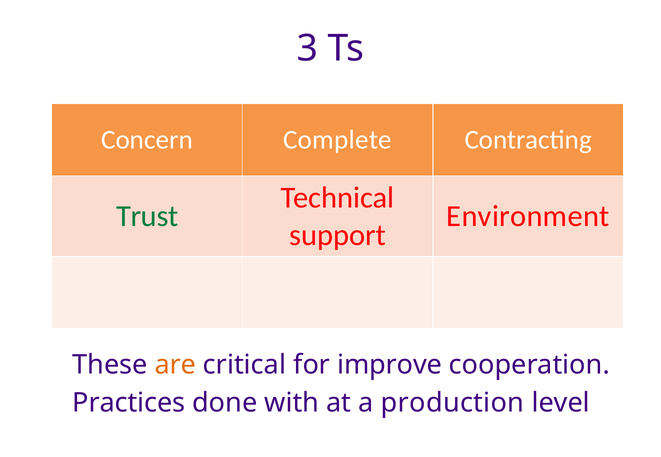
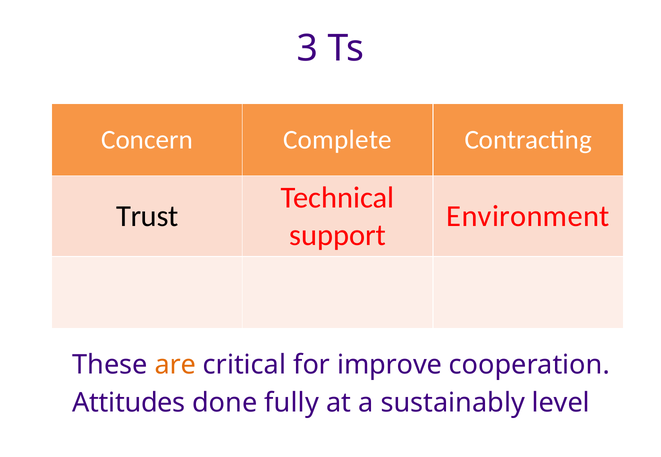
Trust colour: green -> black
Practices: Practices -> Attitudes
with: with -> fully
production: production -> sustainably
